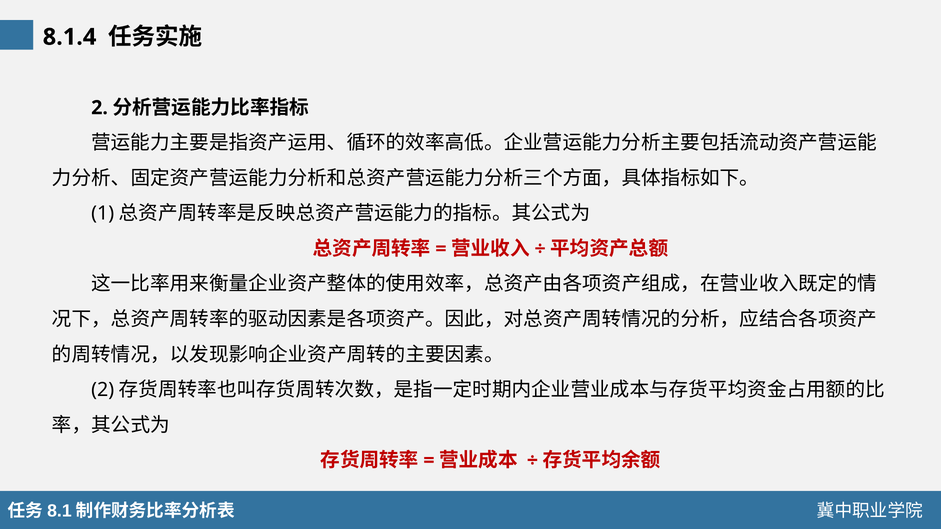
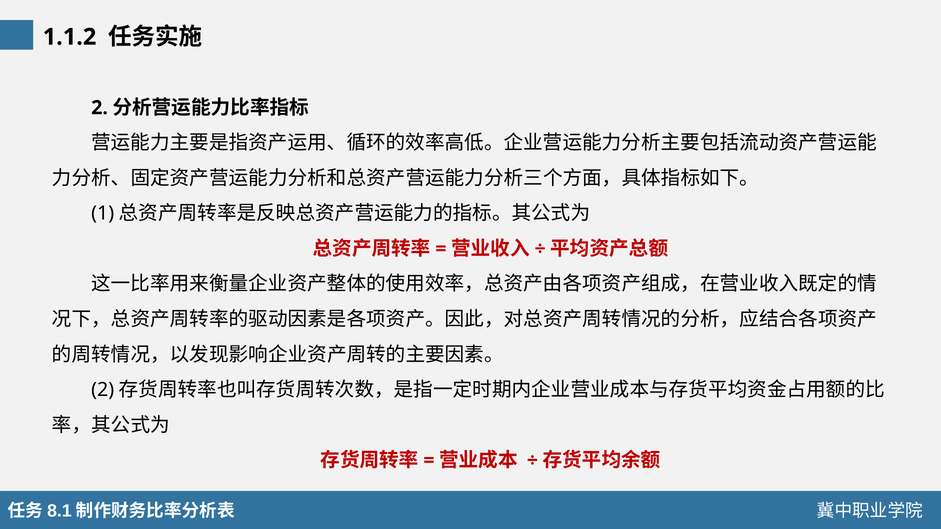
8.1.4: 8.1.4 -> 1.1.2
